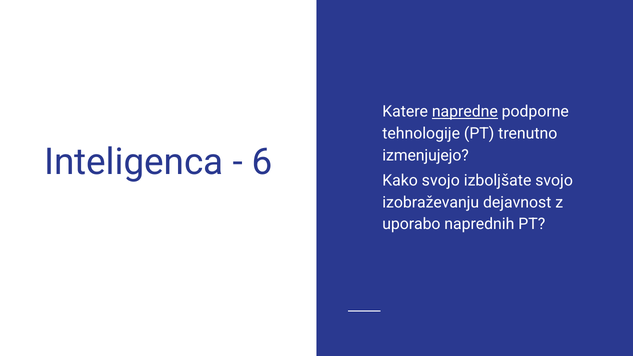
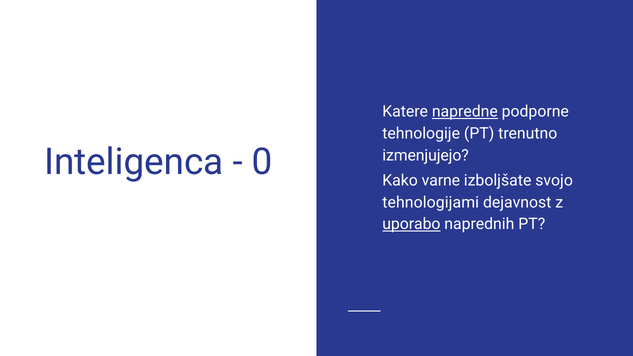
6: 6 -> 0
Kako svojo: svojo -> varne
izobraževanju: izobraževanju -> tehnologijami
uporabo underline: none -> present
